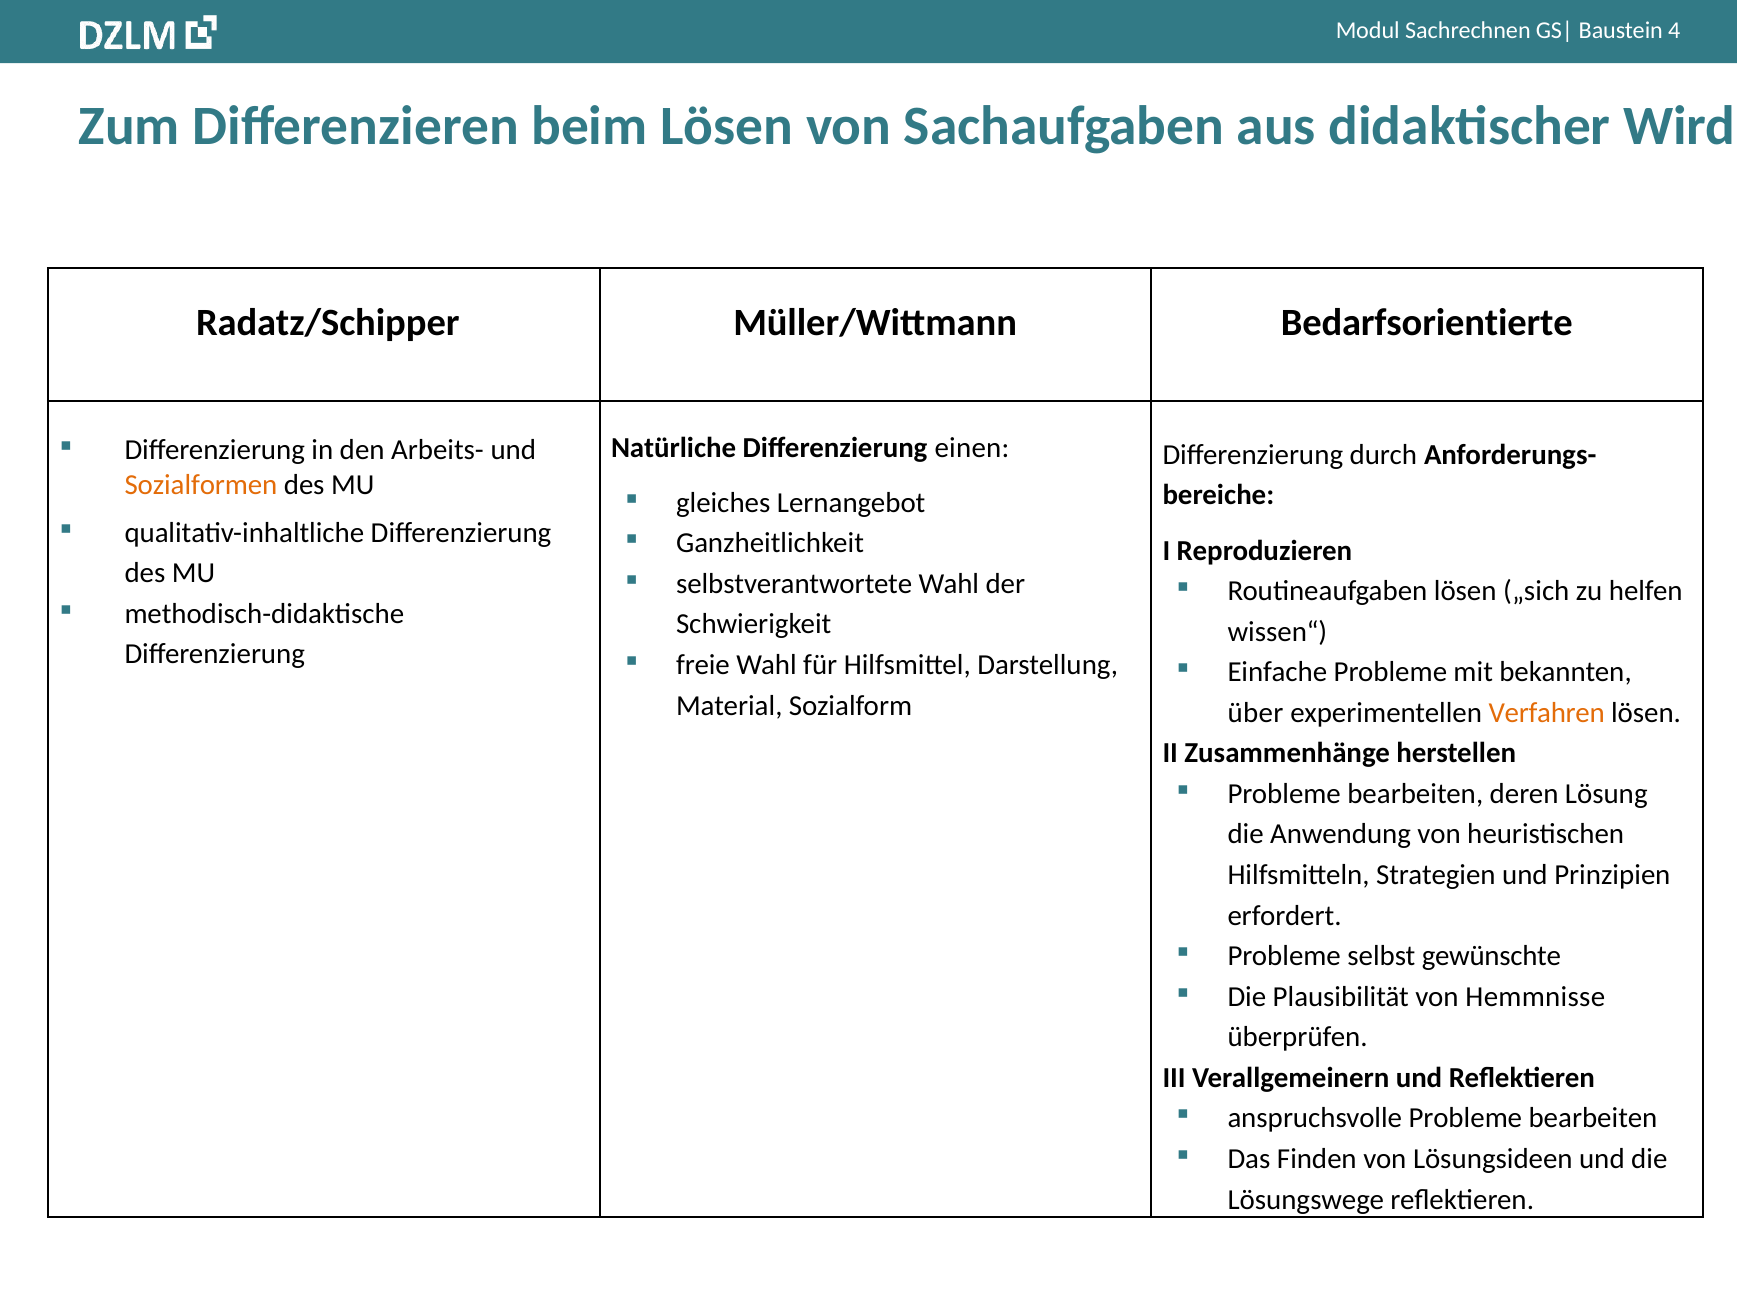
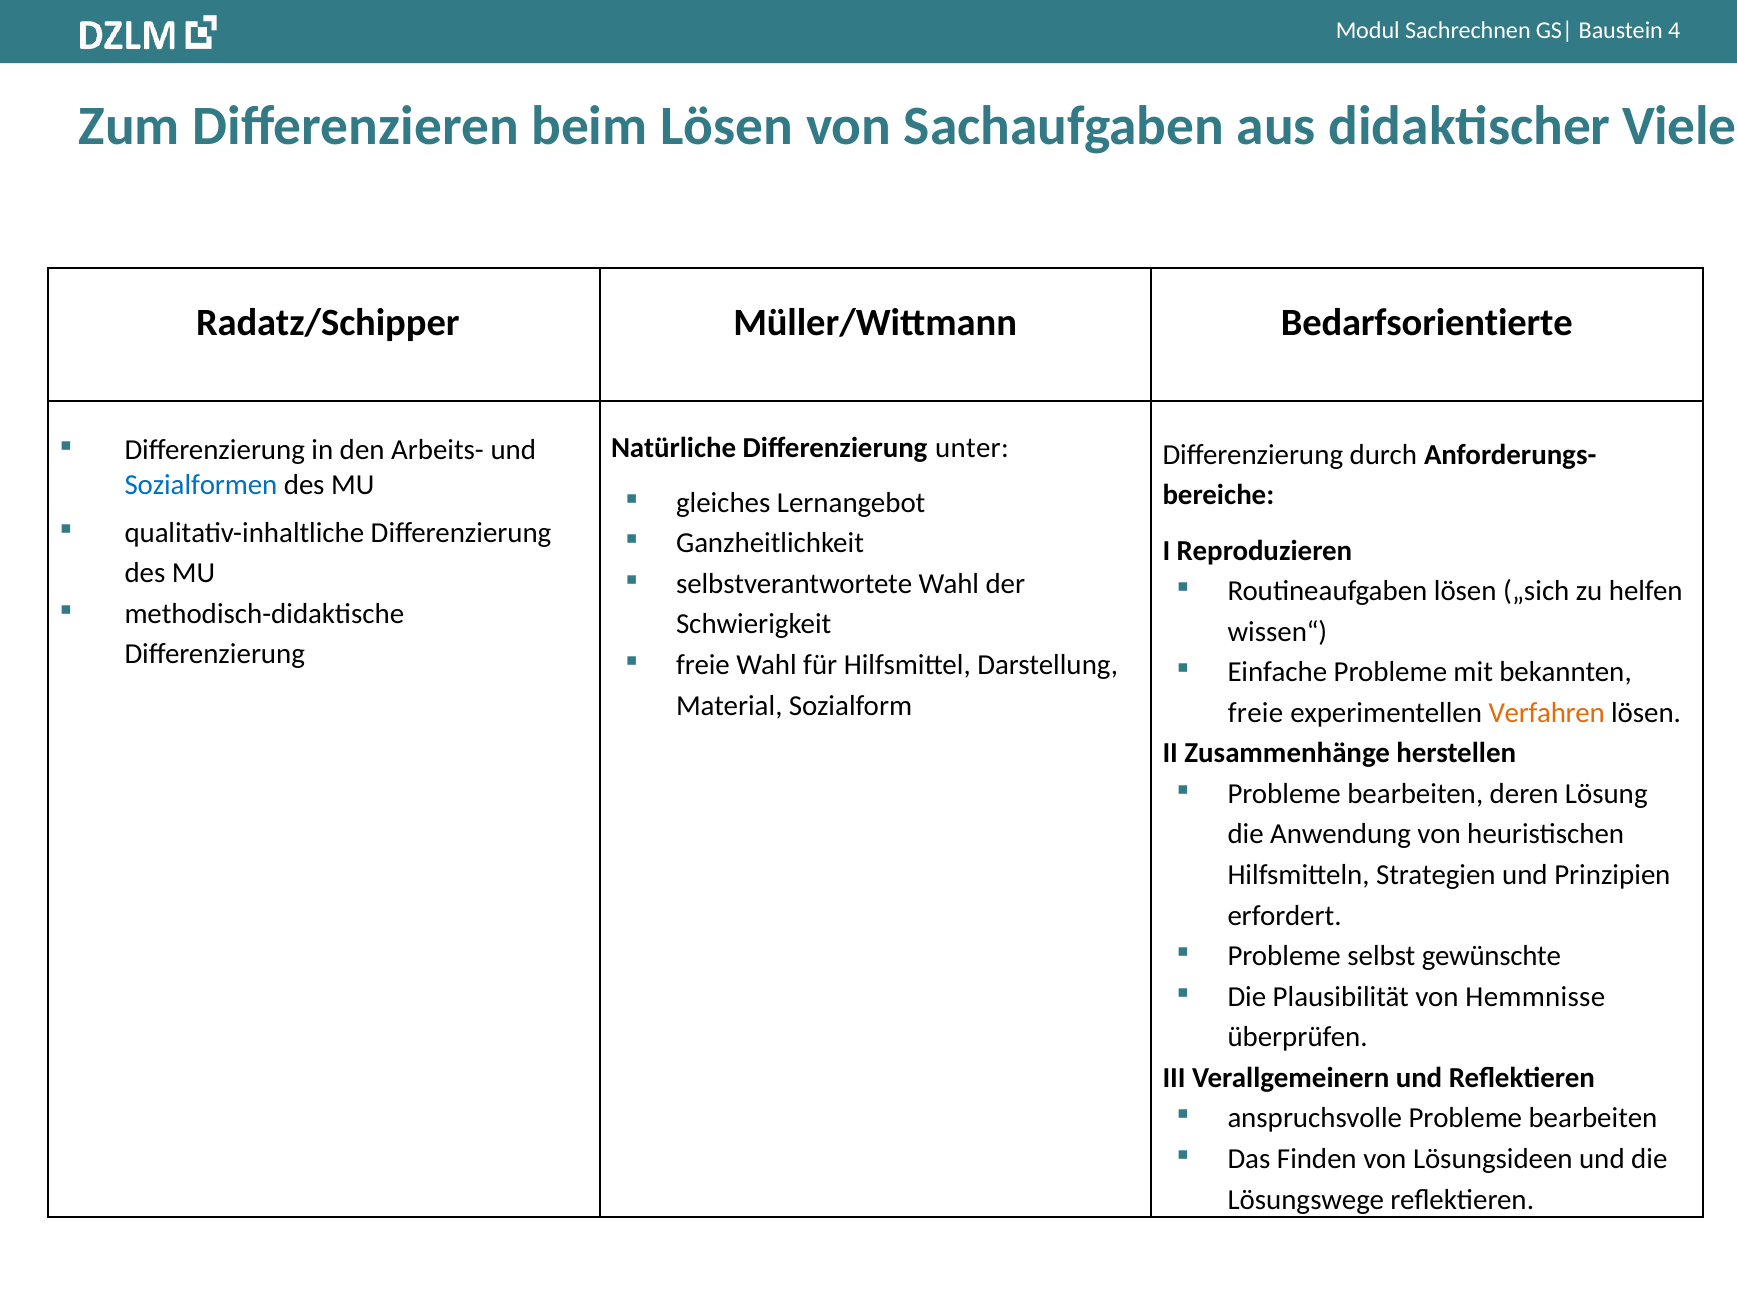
Wird: Wird -> Viele
einen: einen -> unter
Sozialformen colour: orange -> blue
über at (1256, 713): über -> freie
